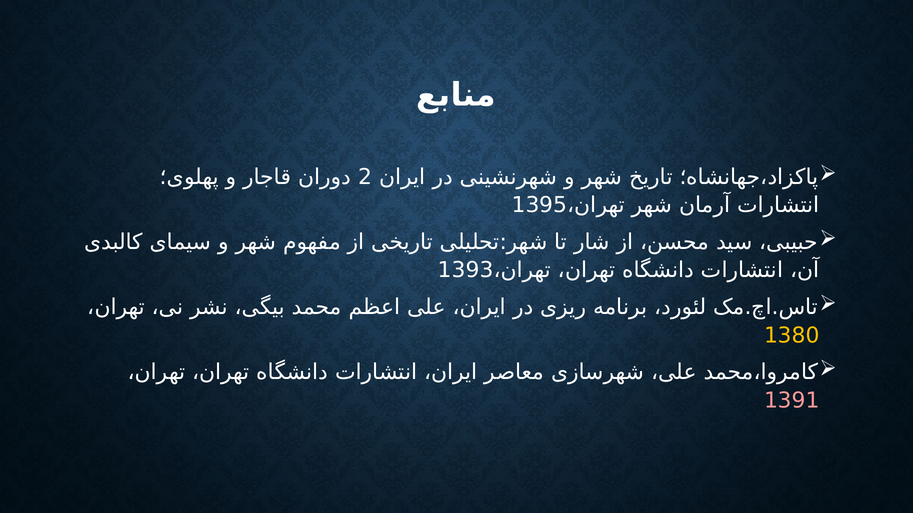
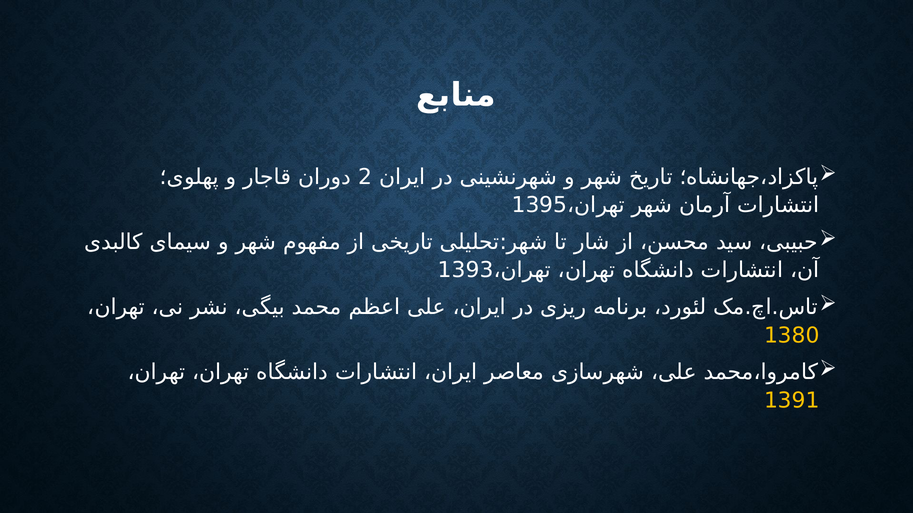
1391 colour: pink -> yellow
